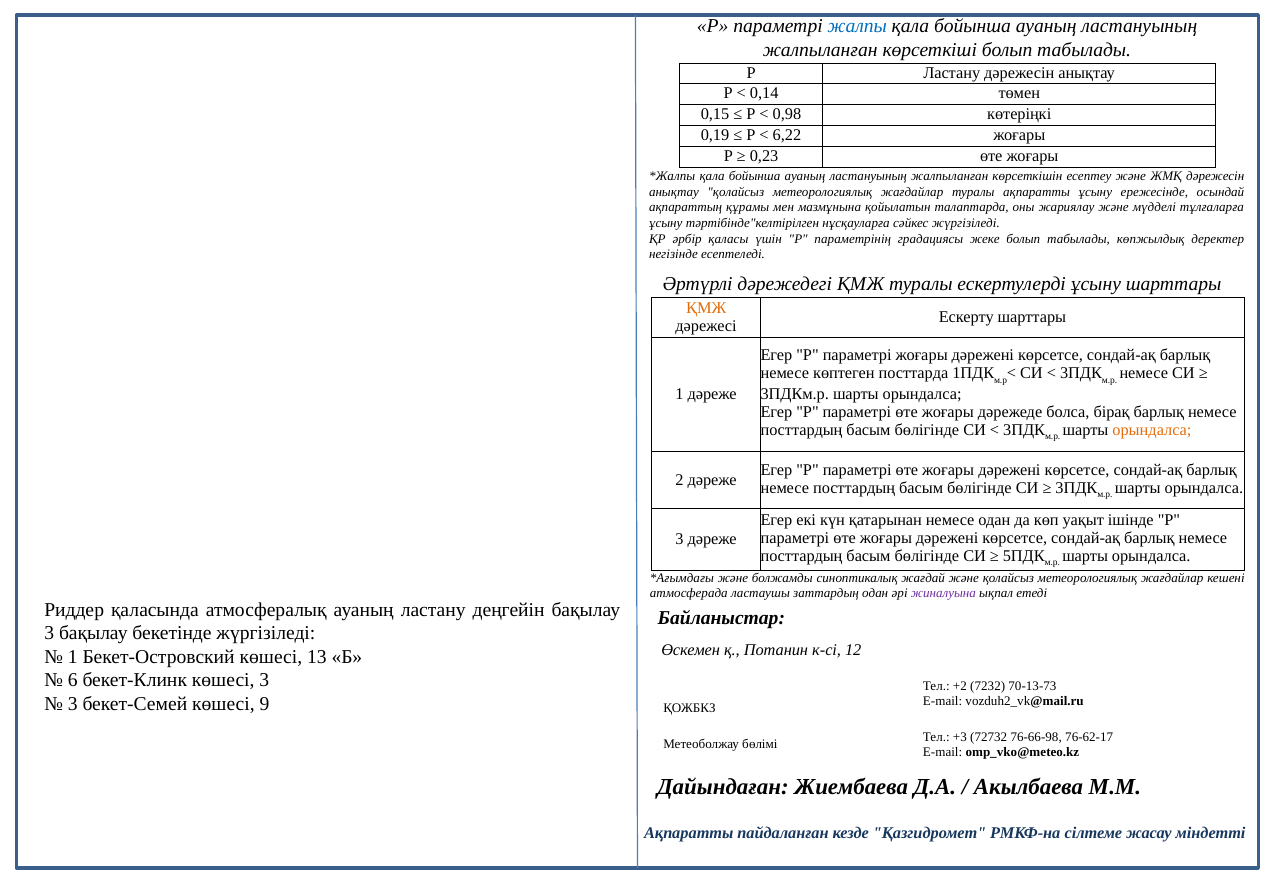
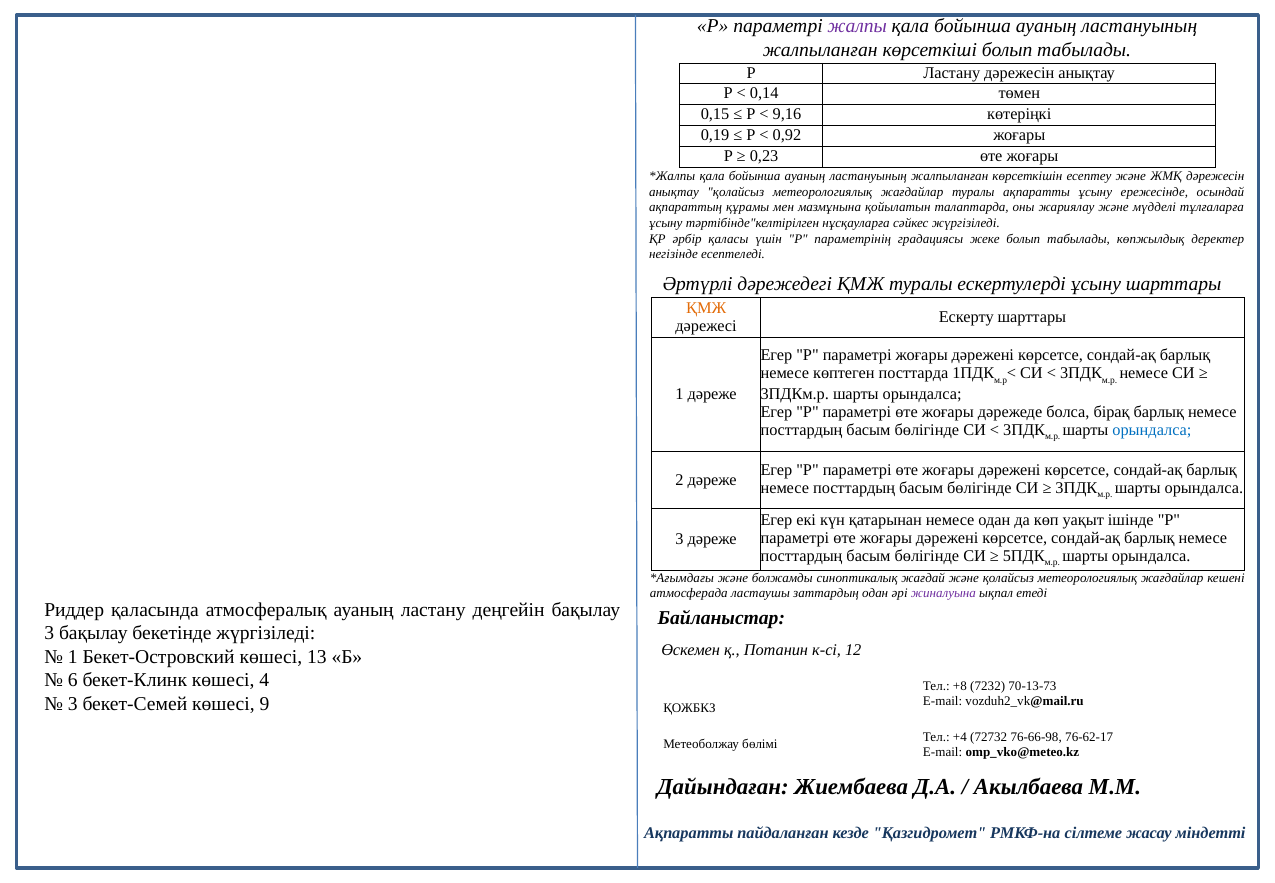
жалпы colour: blue -> purple
0,98: 0,98 -> 9,16
6,22: 6,22 -> 0,92
орындалса at (1152, 430) colour: orange -> blue
көшесі 3: 3 -> 4
+2: +2 -> +8
+3: +3 -> +4
